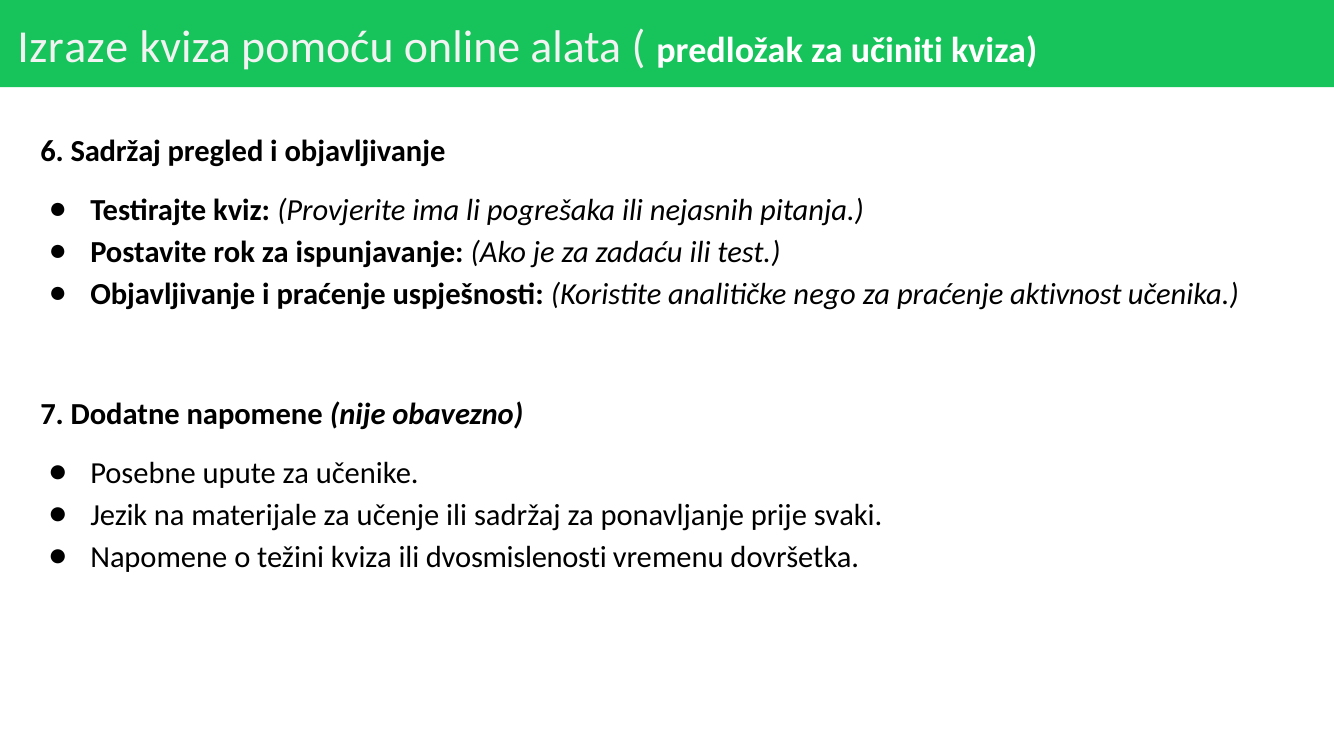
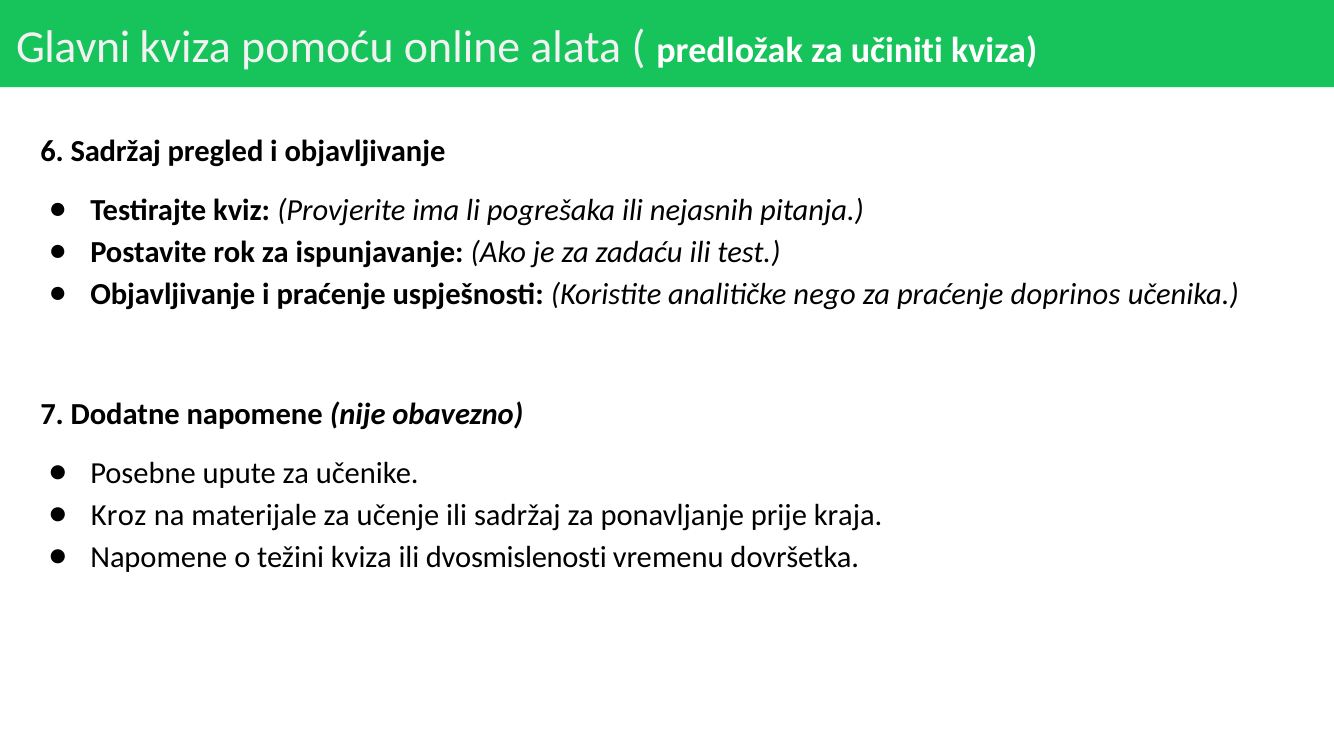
Izraze: Izraze -> Glavni
aktivnost: aktivnost -> doprinos
Jezik: Jezik -> Kroz
svaki: svaki -> kraja
